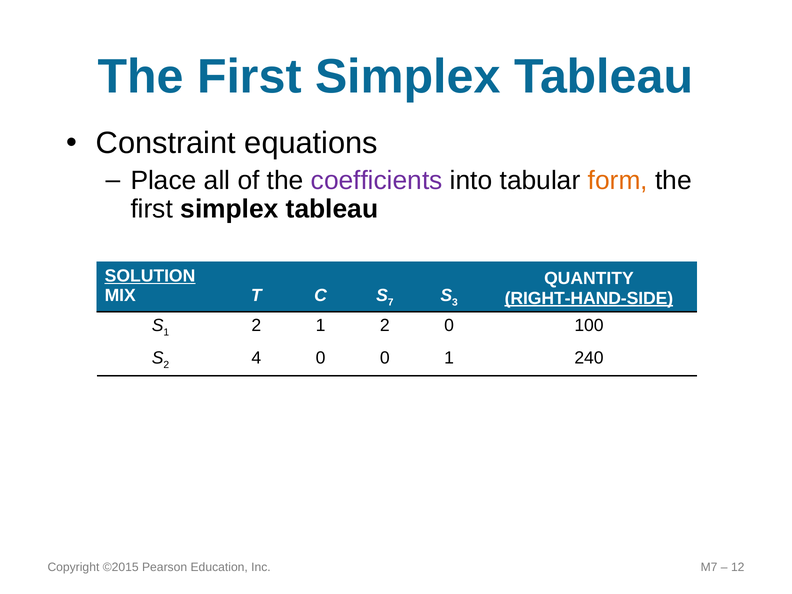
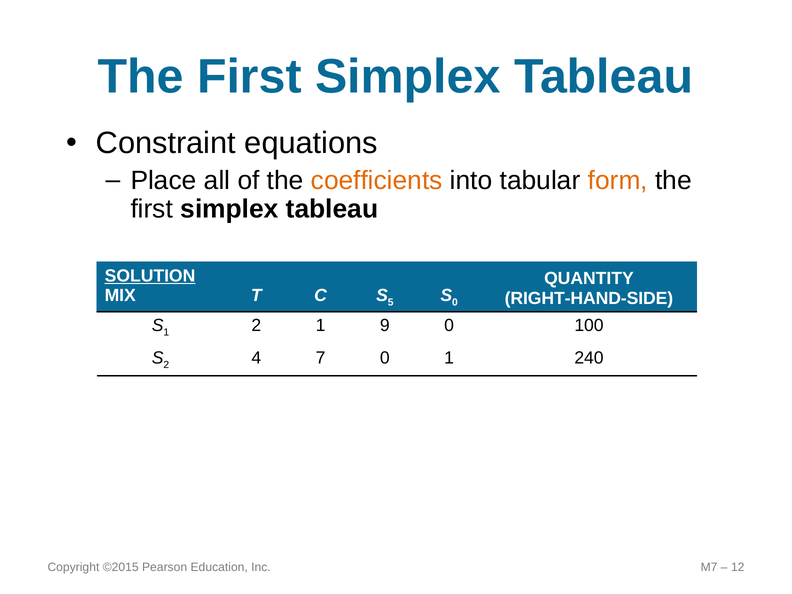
coefficients colour: purple -> orange
7: 7 -> 5
3 at (455, 302): 3 -> 0
RIGHT-HAND-SIDE underline: present -> none
2 1 2: 2 -> 9
4 0: 0 -> 7
